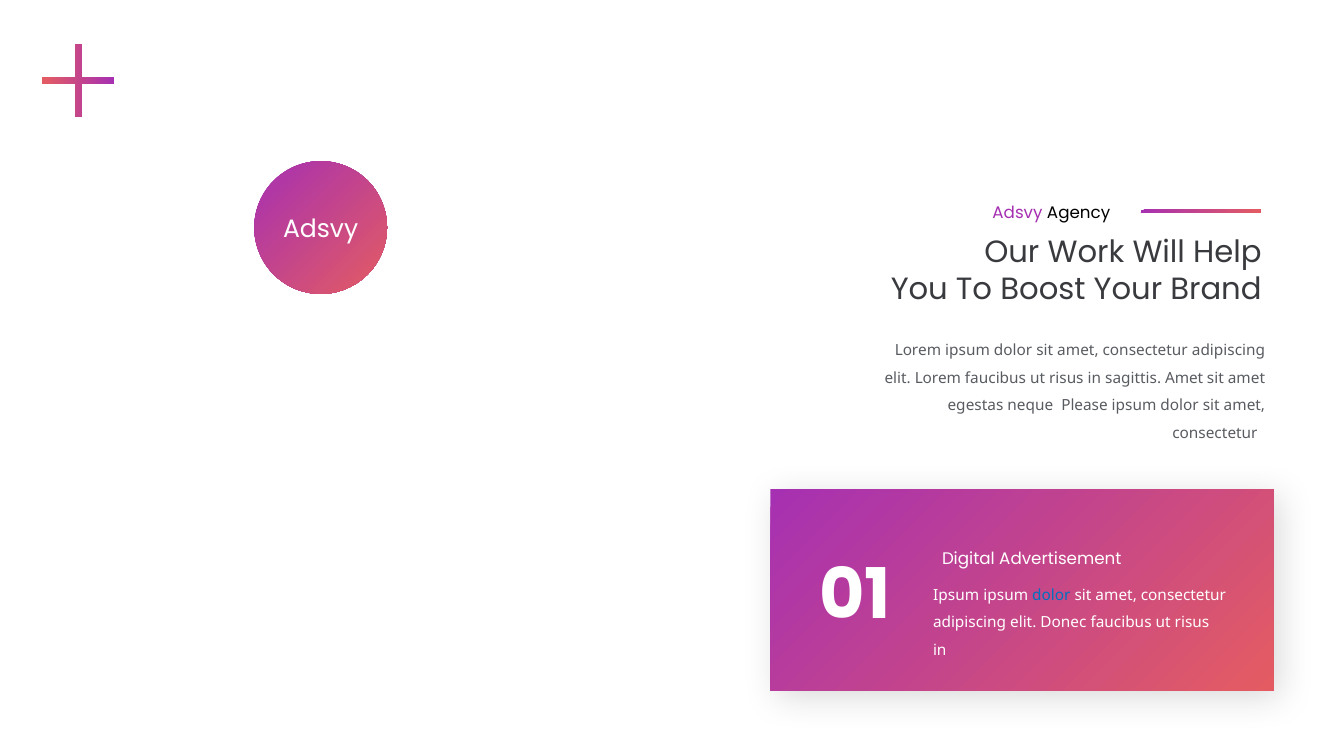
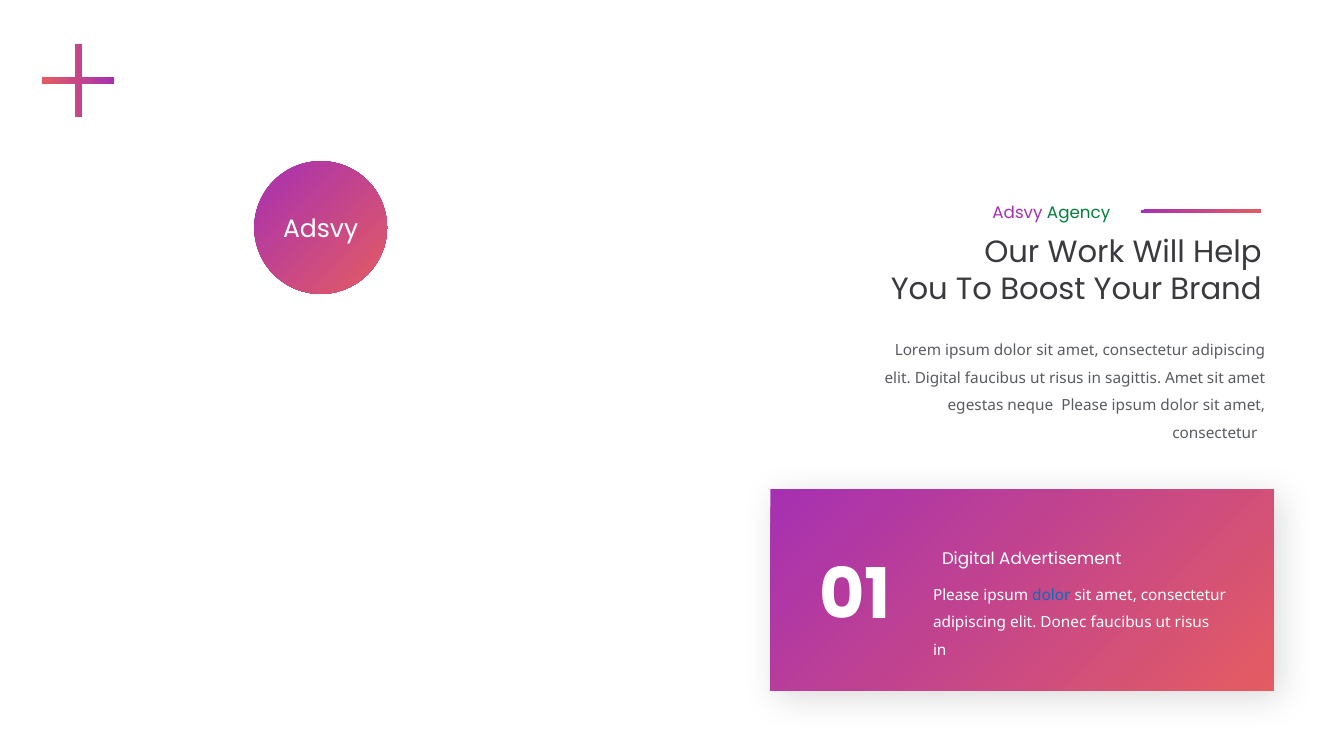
Agency colour: black -> green
elit Lorem: Lorem -> Digital
01 Ipsum: Ipsum -> Please
